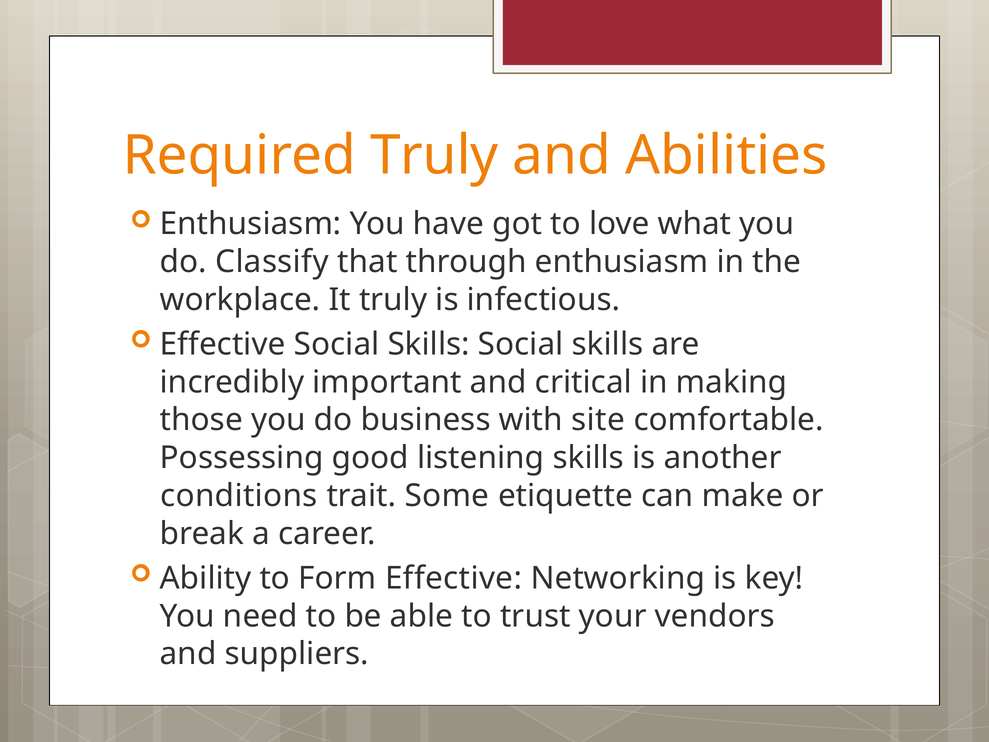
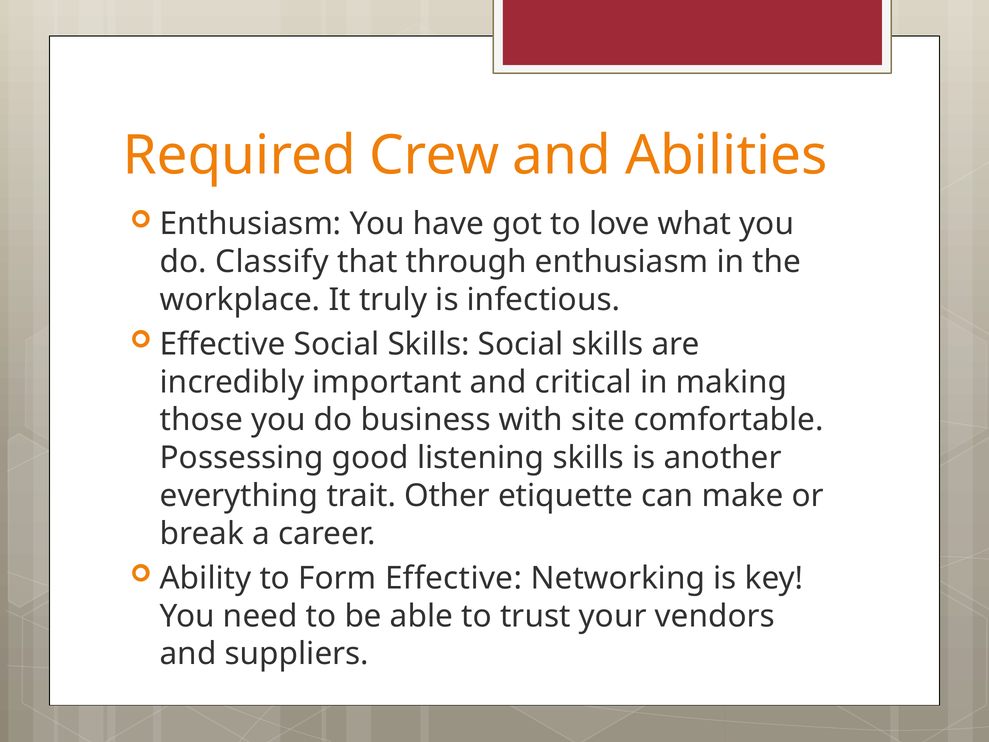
Required Truly: Truly -> Crew
conditions: conditions -> everything
Some: Some -> Other
